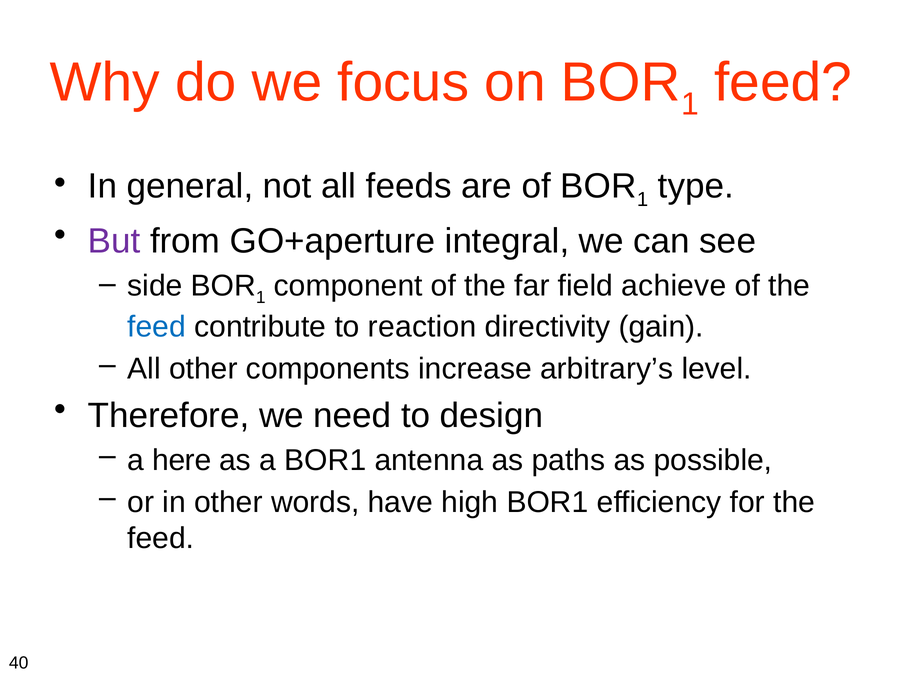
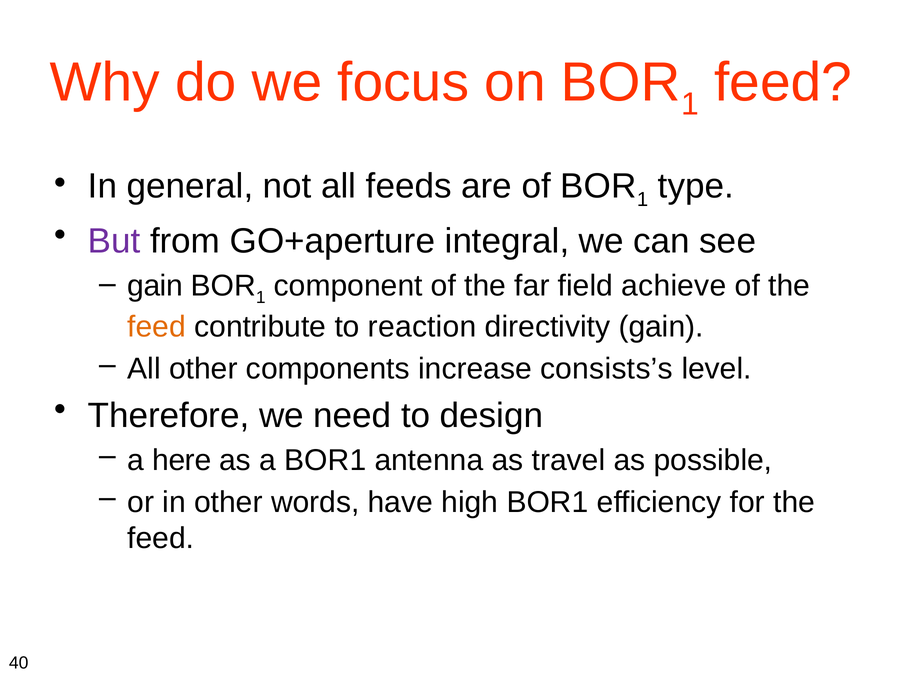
side at (155, 286): side -> gain
feed at (157, 327) colour: blue -> orange
arbitrary’s: arbitrary’s -> consists’s
paths: paths -> travel
